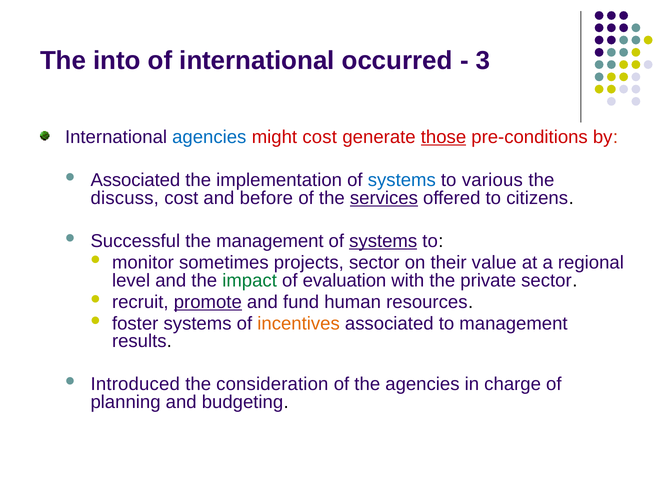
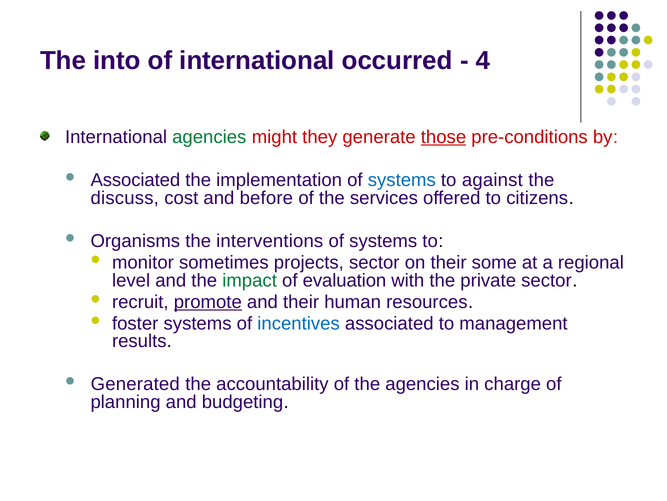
3: 3 -> 4
agencies at (209, 137) colour: blue -> green
might cost: cost -> they
various: various -> against
services underline: present -> none
Successful: Successful -> Organisms
the management: management -> interventions
systems at (383, 241) underline: present -> none
value: value -> some
and fund: fund -> their
incentives colour: orange -> blue
Introduced: Introduced -> Generated
consideration: consideration -> accountability
